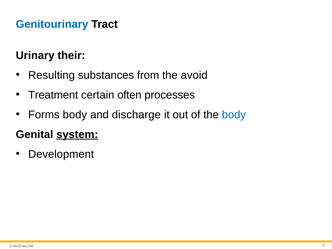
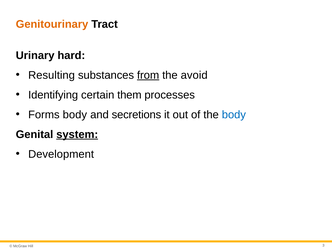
Genitourinary colour: blue -> orange
their: their -> hard
from underline: none -> present
Treatment: Treatment -> Identifying
often: often -> them
discharge: discharge -> secretions
